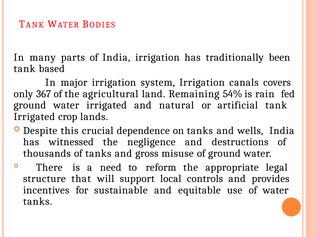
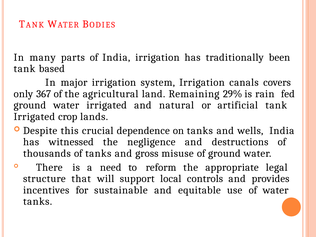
54%: 54% -> 29%
